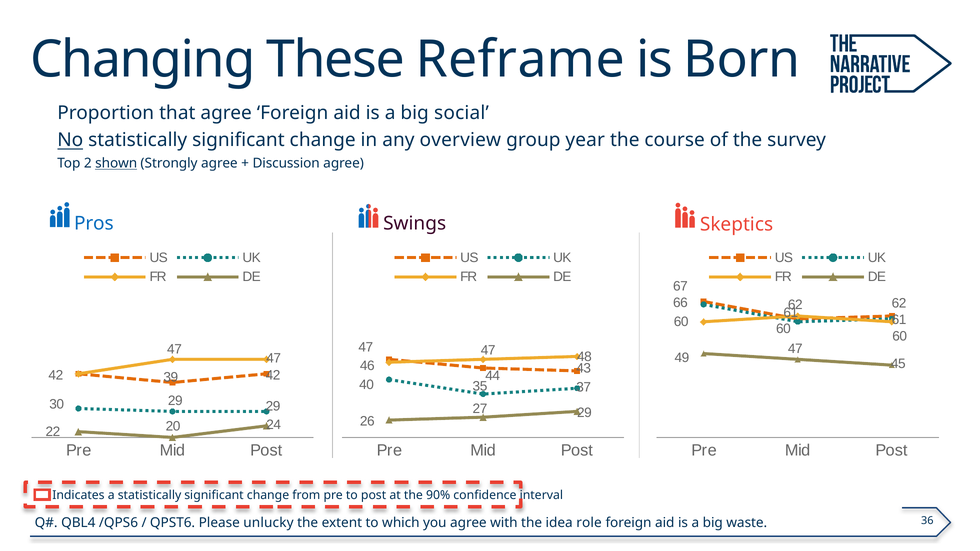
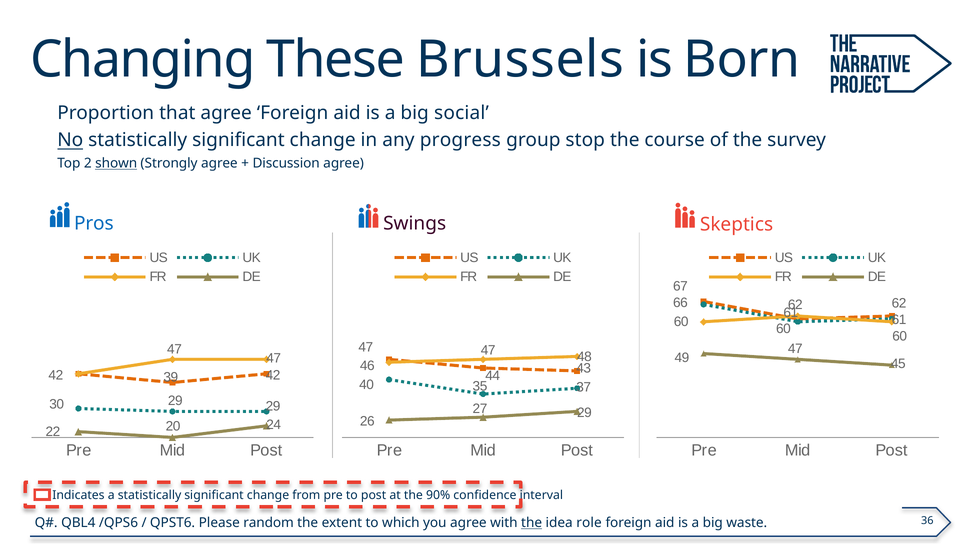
Reframe: Reframe -> Brussels
overview: overview -> progress
year: year -> stop
unlucky: unlucky -> random
the at (532, 523) underline: none -> present
